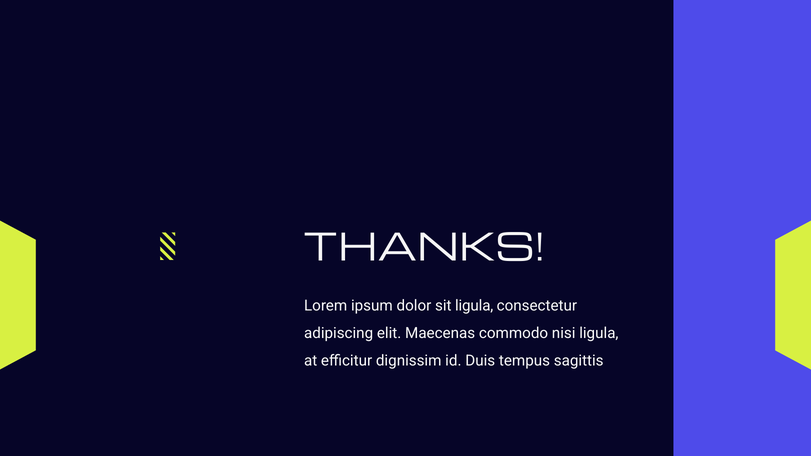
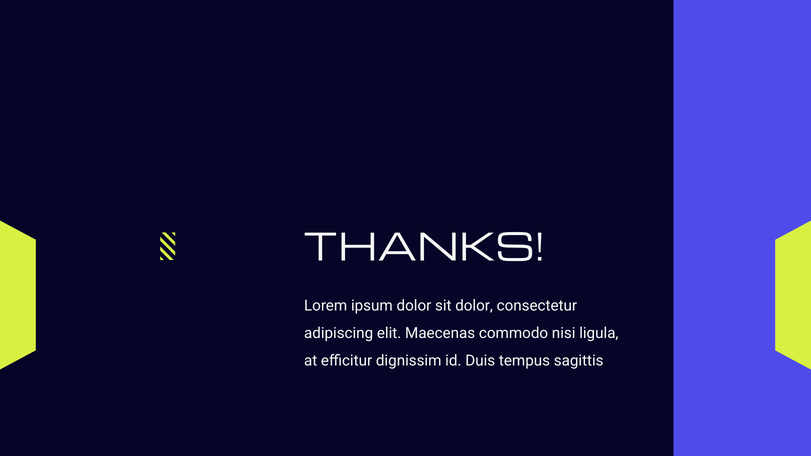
sit ligula: ligula -> dolor
